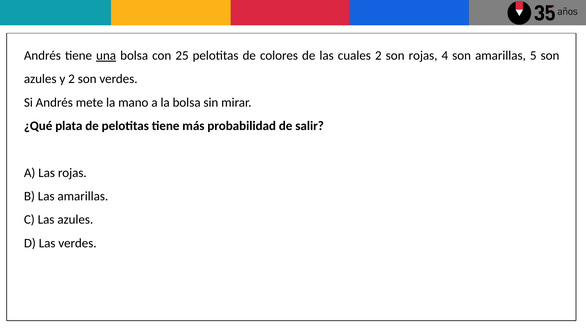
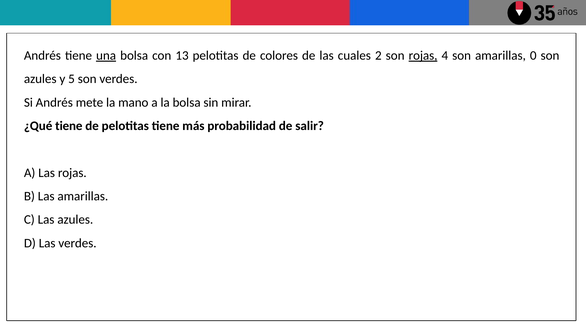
25: 25 -> 13
rojas at (423, 56) underline: none -> present
5: 5 -> 0
y 2: 2 -> 5
¿Qué plata: plata -> tiene
